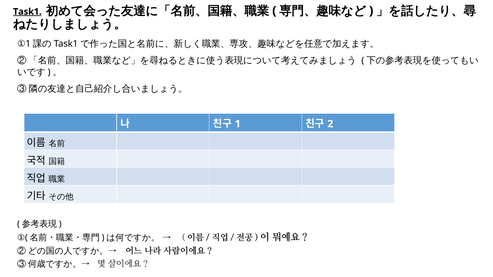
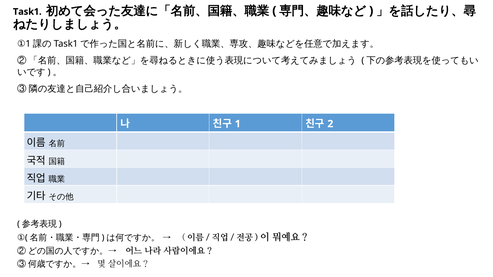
Task1 underline: present -> none
